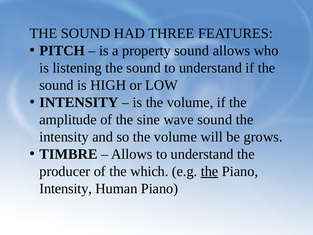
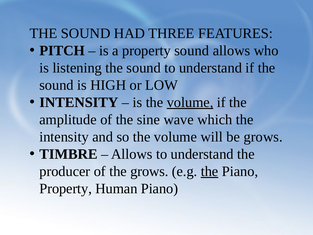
volume at (190, 102) underline: none -> present
wave sound: sound -> which
the which: which -> grows
Intensity at (66, 188): Intensity -> Property
